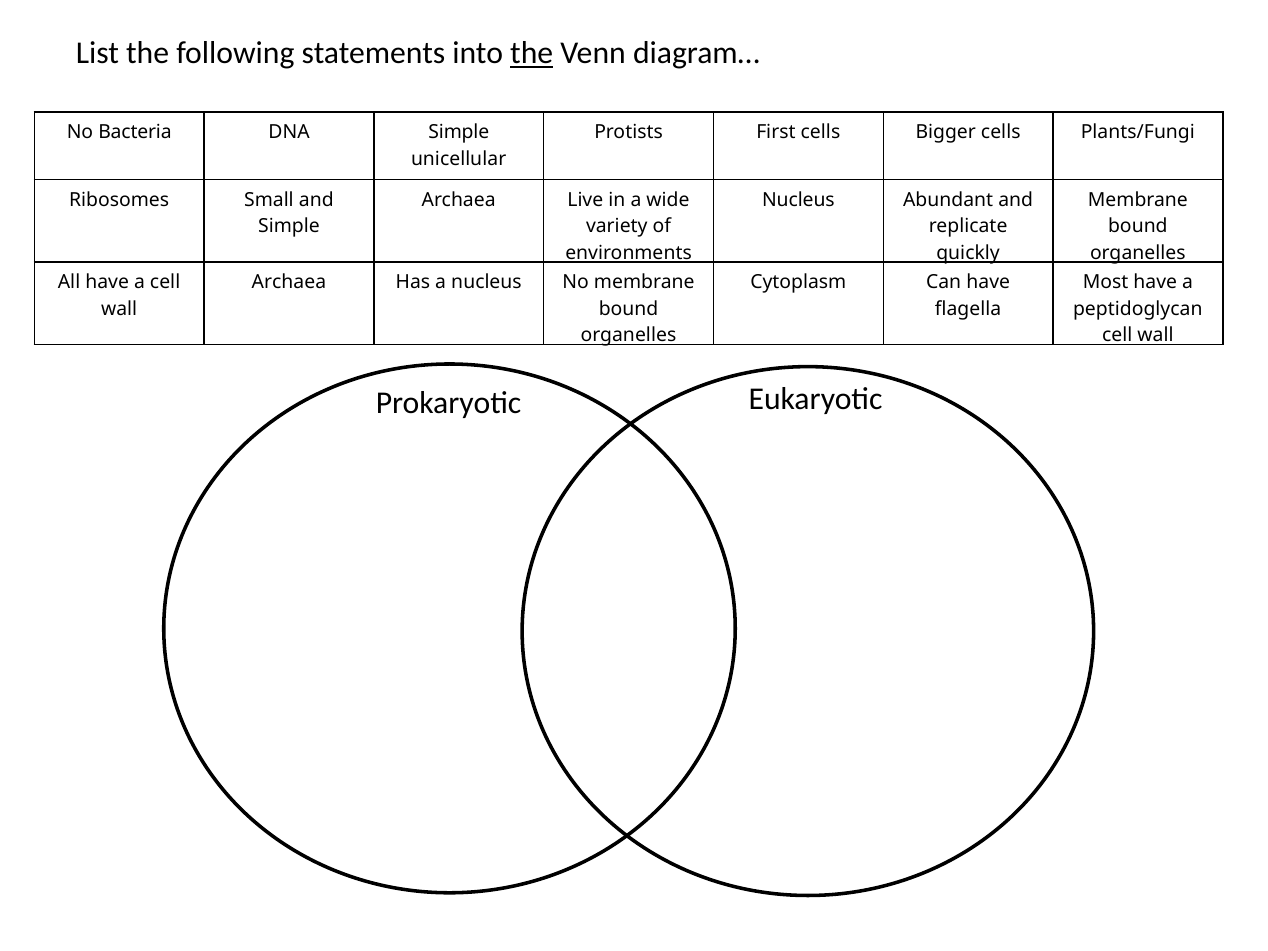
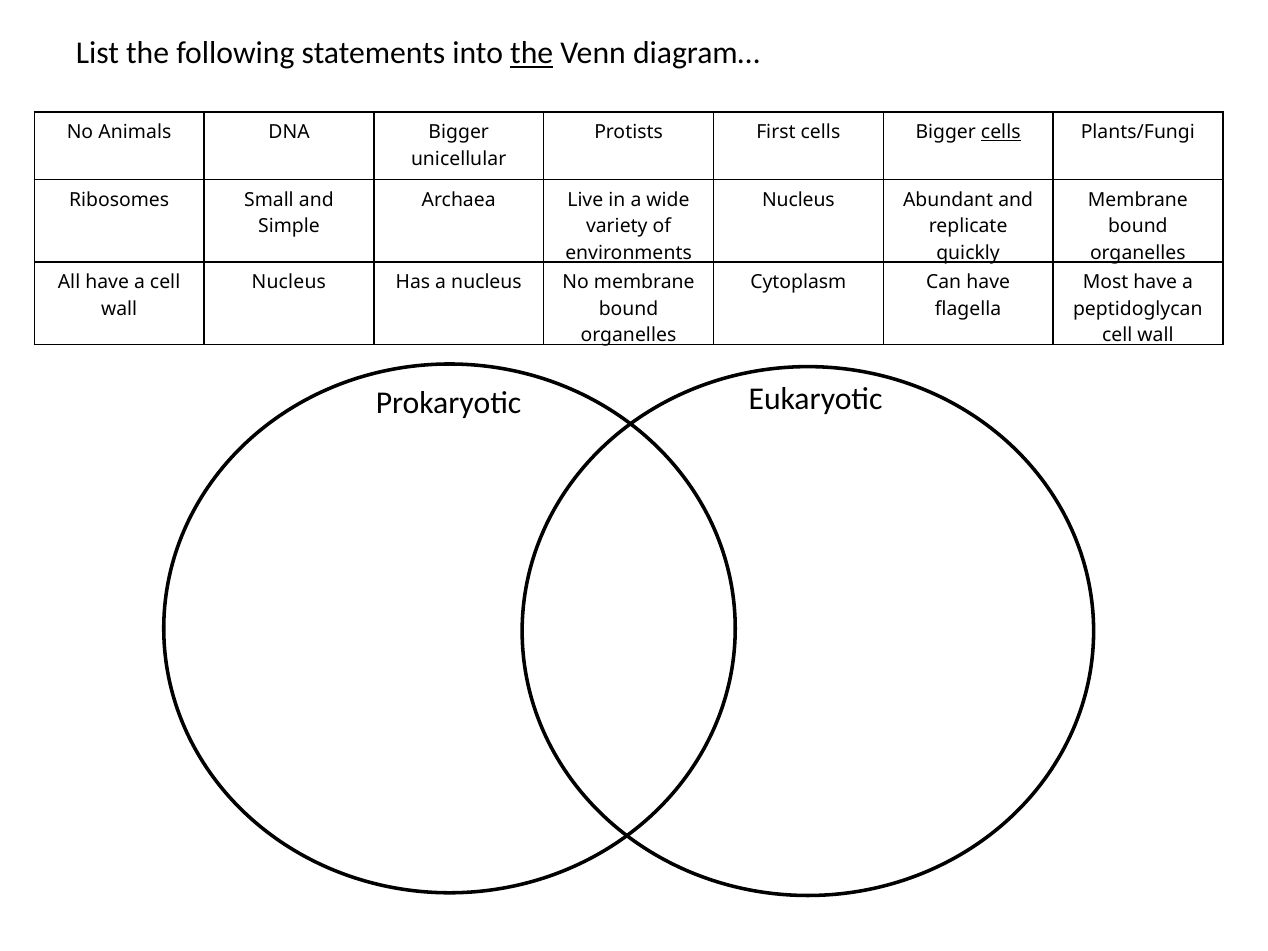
Bacteria: Bacteria -> Animals
DNA Simple: Simple -> Bigger
cells at (1001, 133) underline: none -> present
Archaea at (289, 283): Archaea -> Nucleus
